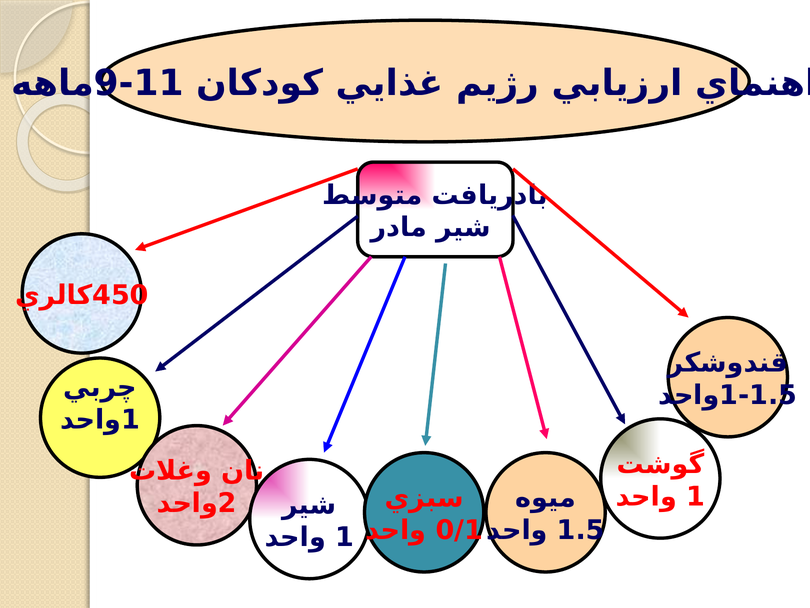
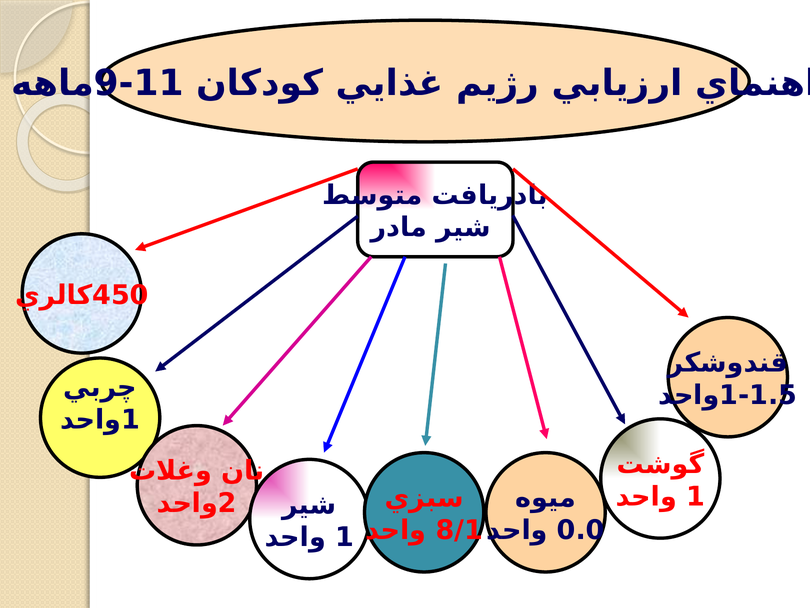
0/1: 0/1 -> 8/1
1.5: 1.5 -> 0.0
